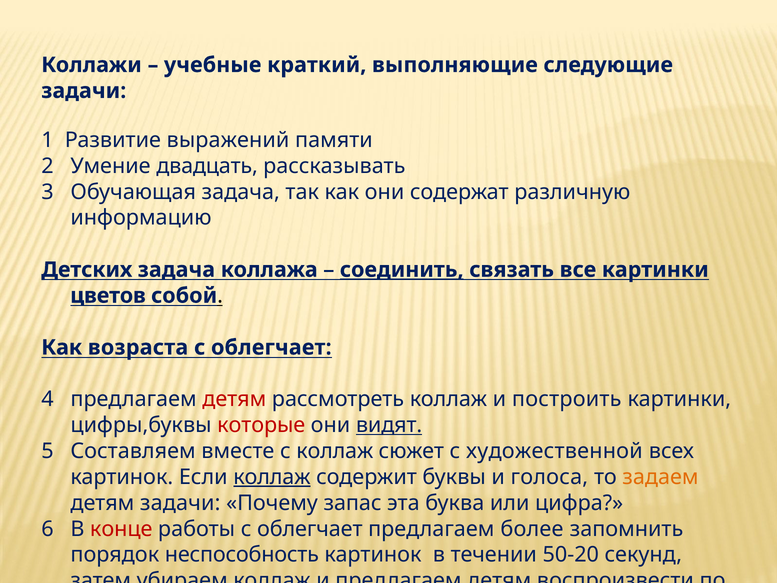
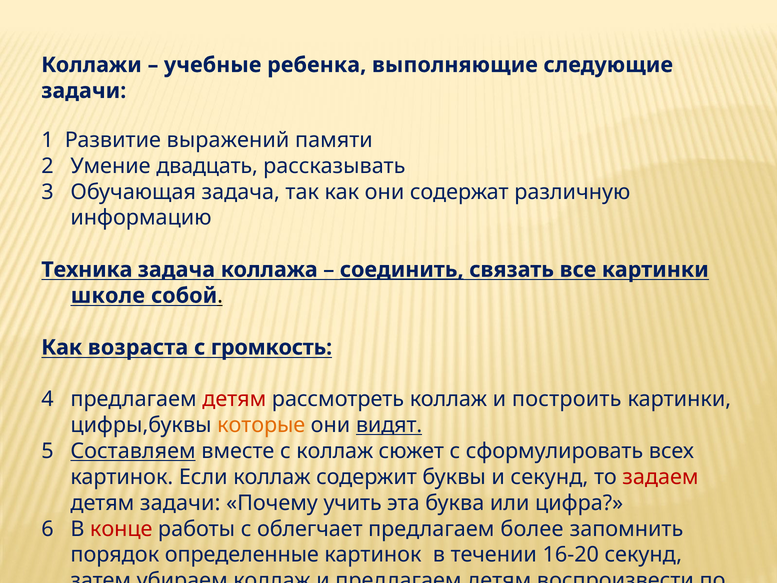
краткий: краткий -> ребенка
Детских: Детских -> Техника
цветов: цветов -> школе
облегчает at (271, 347): облегчает -> громкость
которые colour: red -> orange
Составляем underline: none -> present
художественной: художественной -> сформулировать
коллаж at (272, 477) underline: present -> none
и голоса: голоса -> секунд
задаем colour: orange -> red
запас: запас -> учить
неспособность: неспособность -> определенные
50-20: 50-20 -> 16-20
